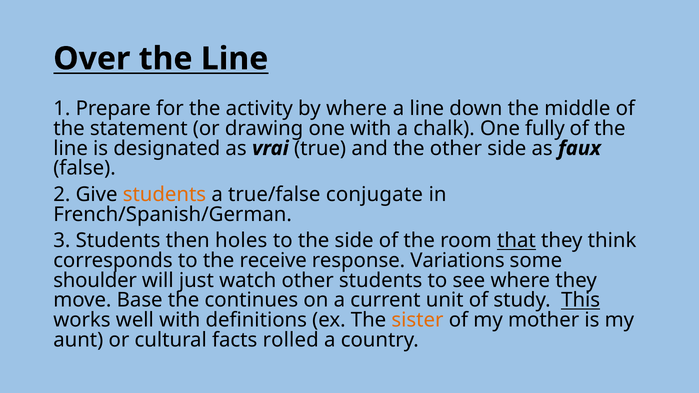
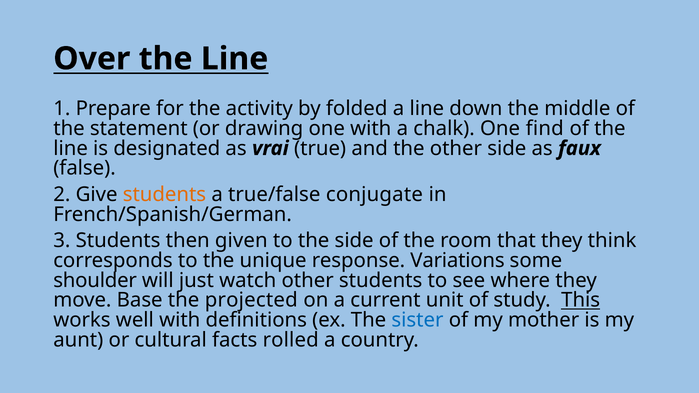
by where: where -> folded
fully: fully -> find
holes: holes -> given
that underline: present -> none
receive: receive -> unique
continues: continues -> projected
sister colour: orange -> blue
